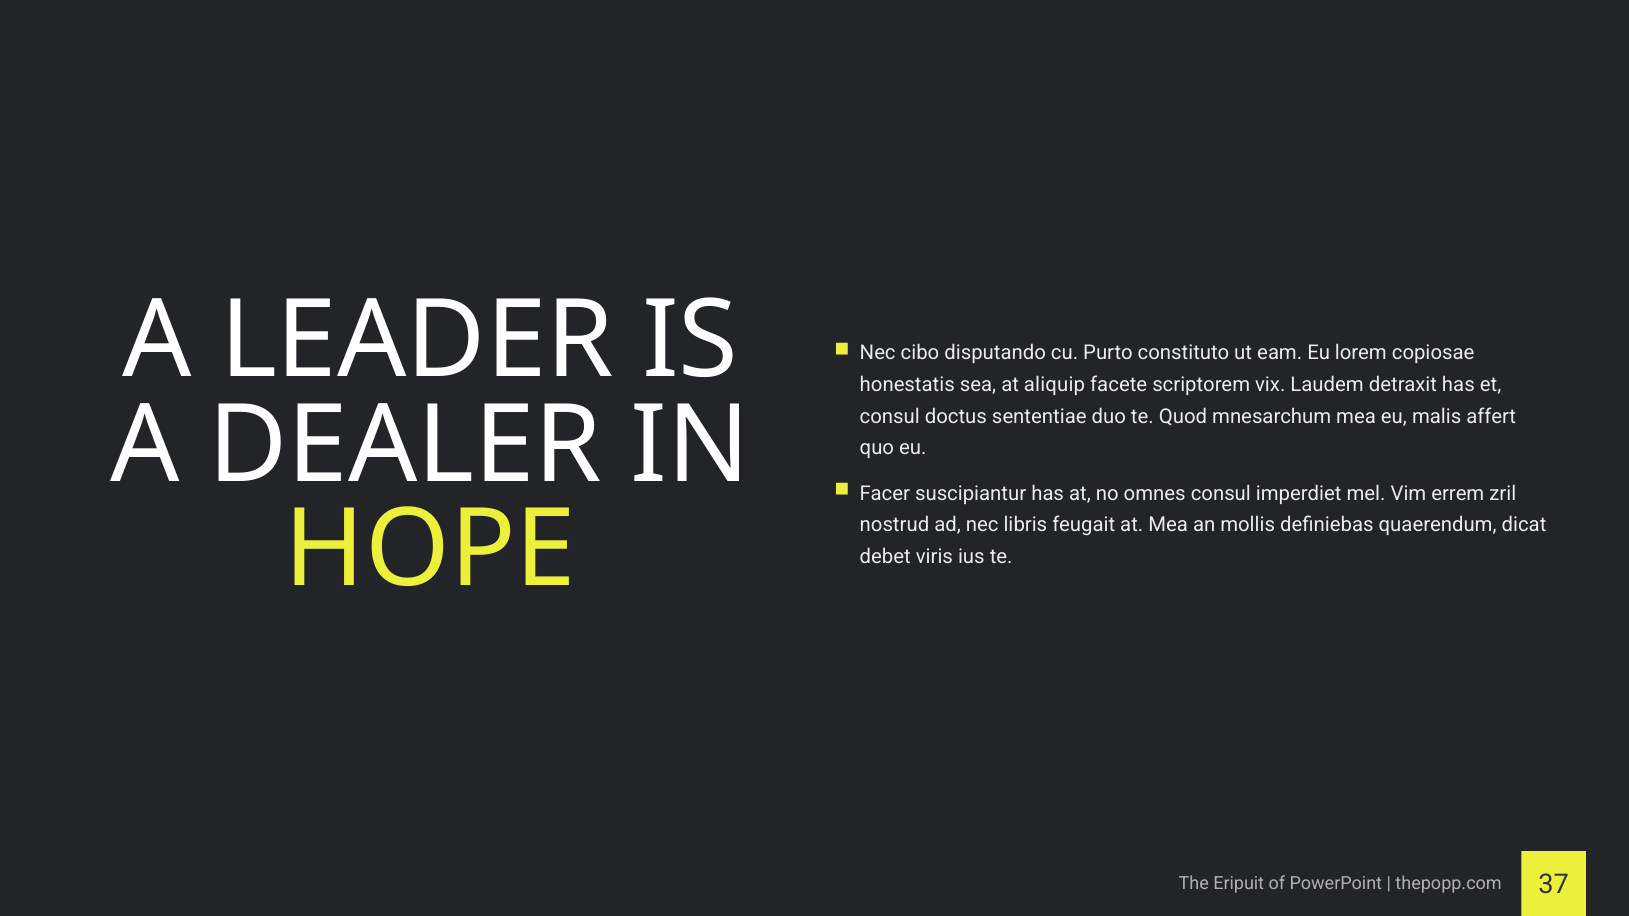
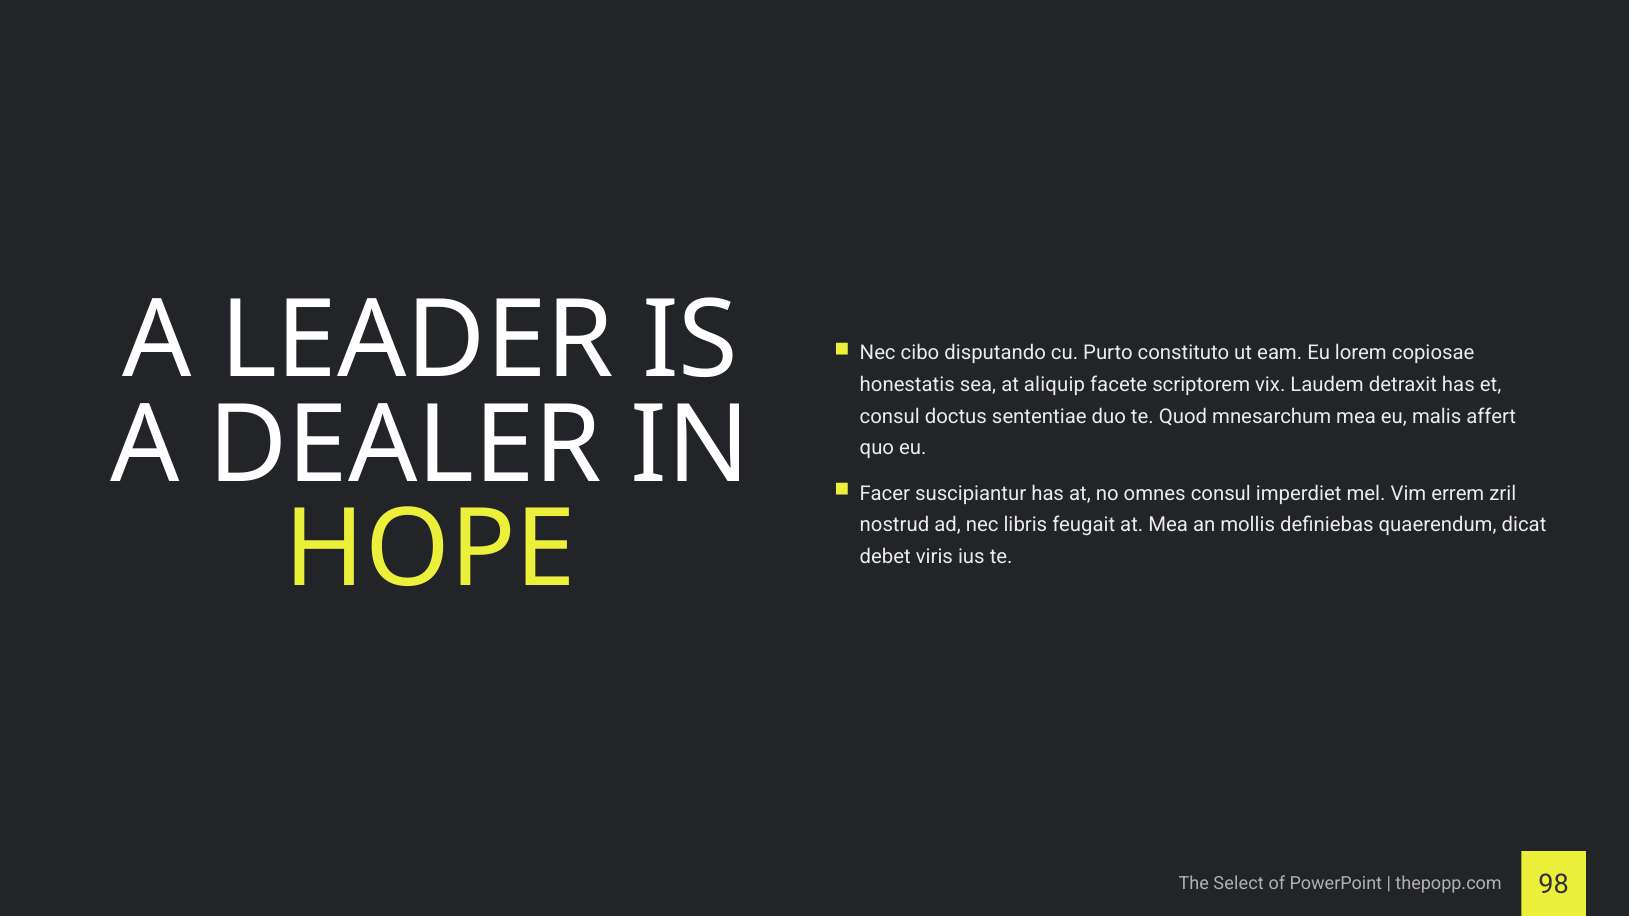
Eripuit: Eripuit -> Select
37: 37 -> 98
